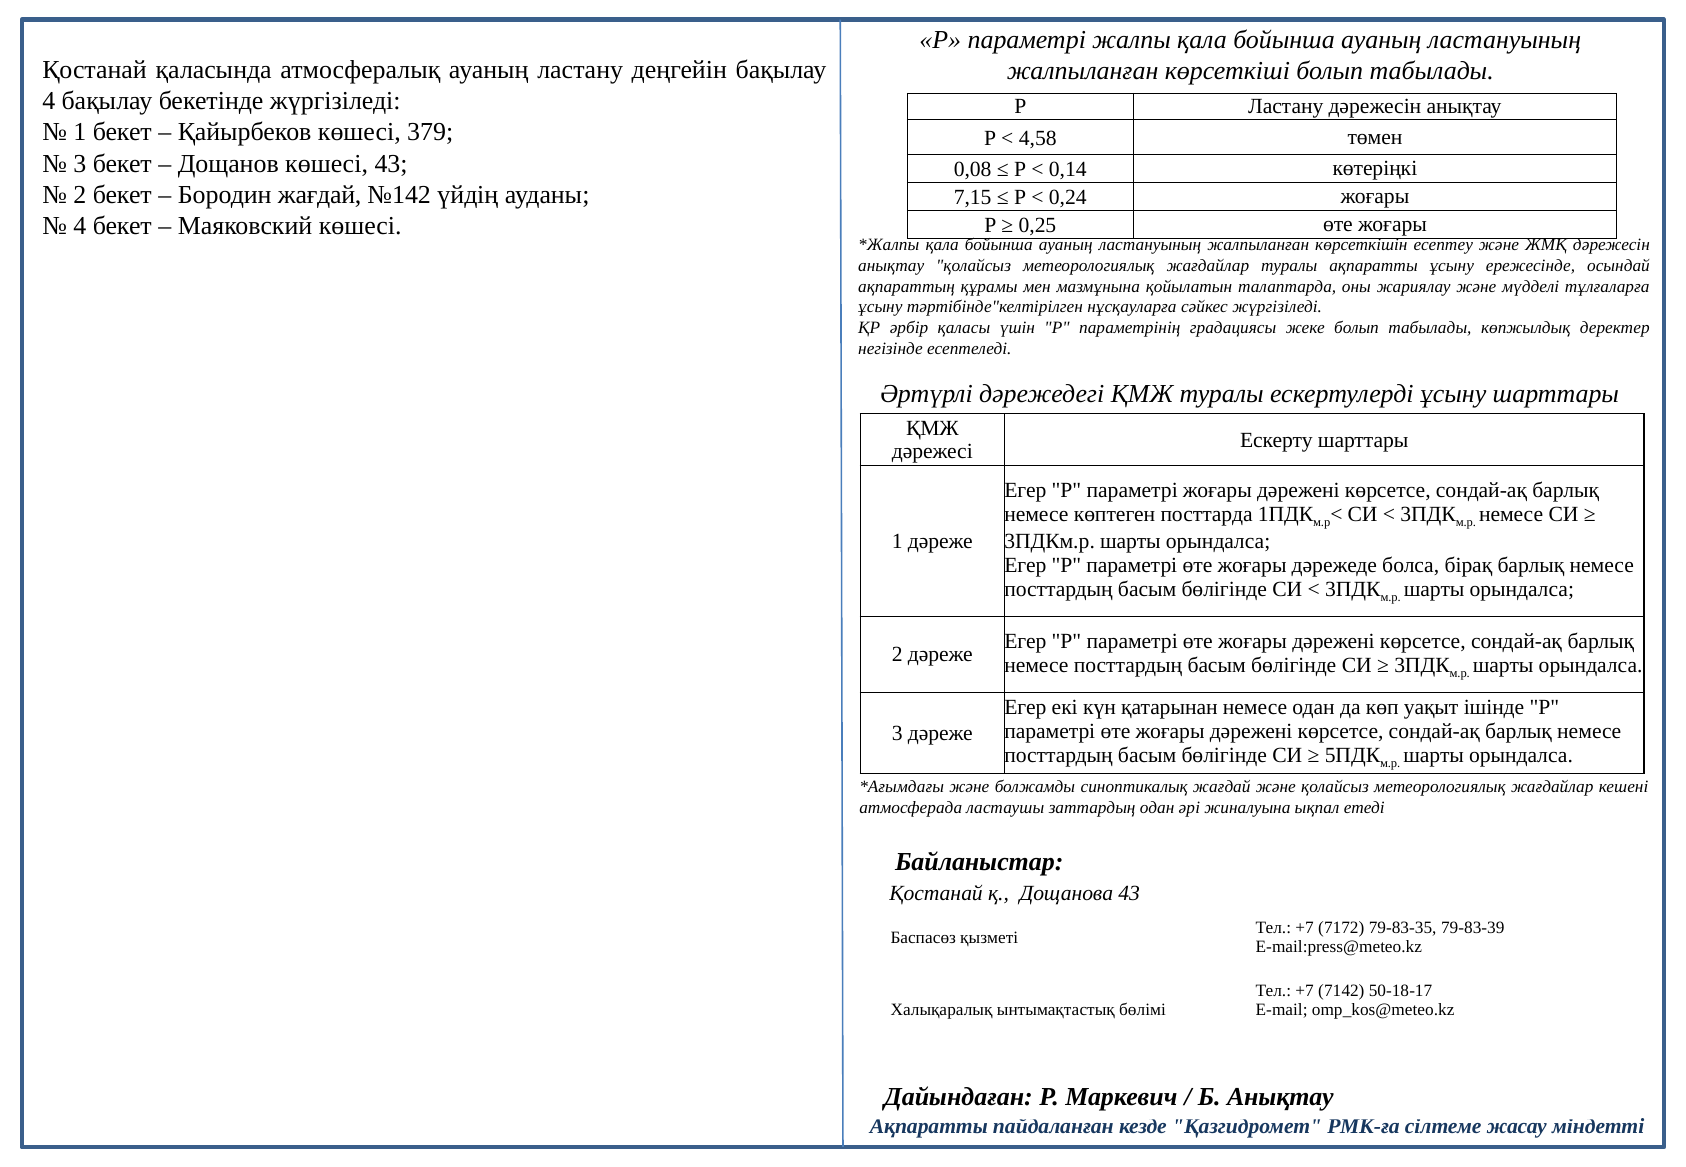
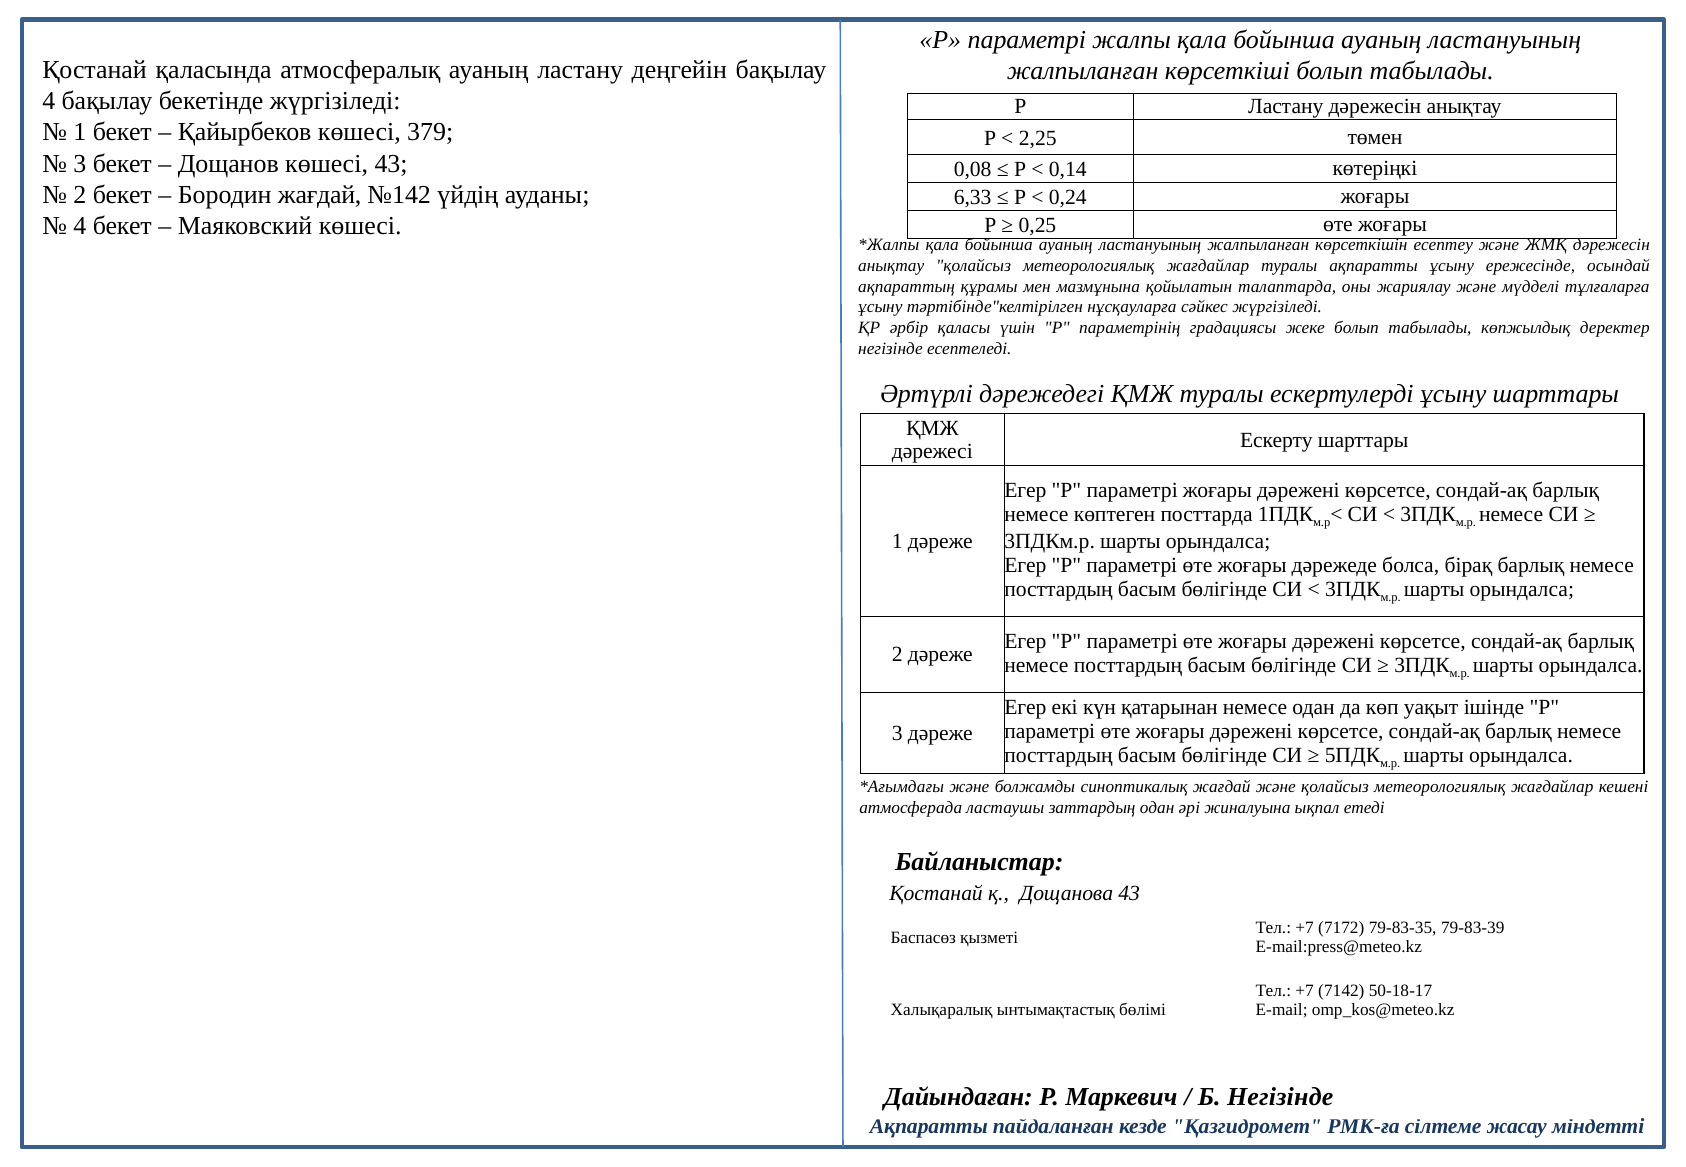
4,58: 4,58 -> 2,25
7,15: 7,15 -> 6,33
Б Анықтау: Анықтау -> Негізінде
